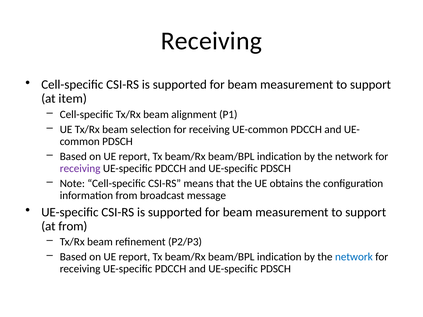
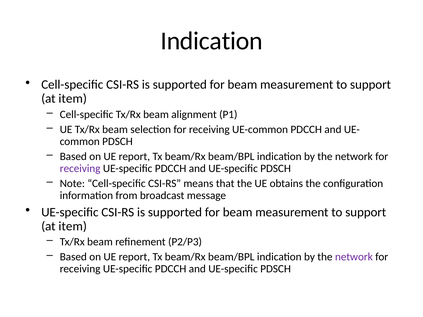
Receiving at (211, 41): Receiving -> Indication
from at (73, 226): from -> item
network at (354, 257) colour: blue -> purple
